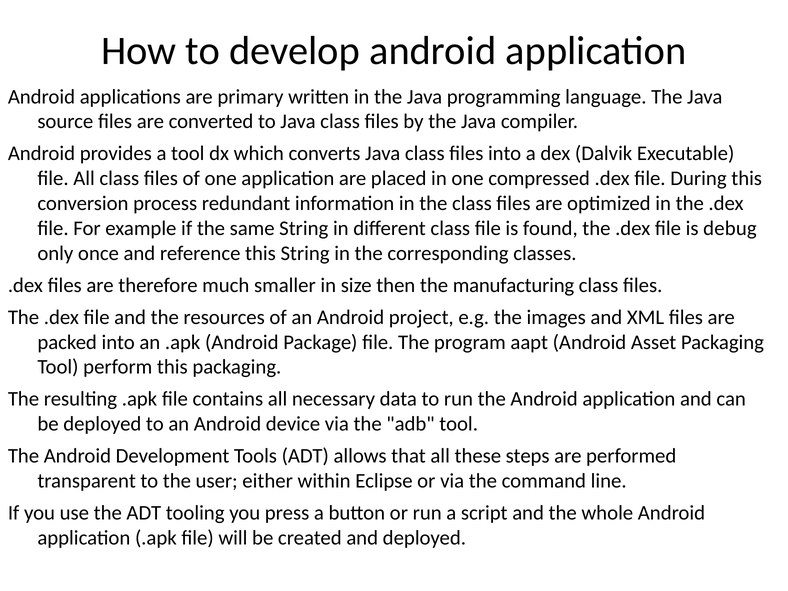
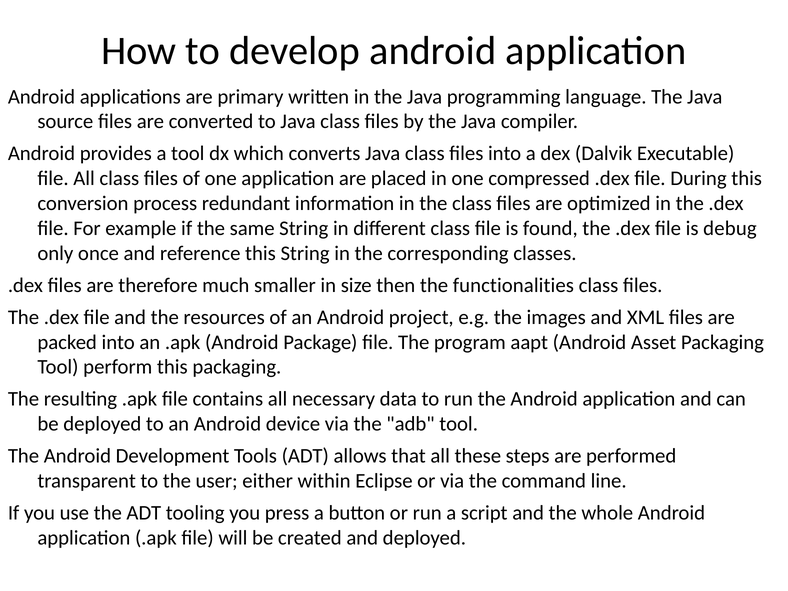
manufacturing: manufacturing -> functionalities
